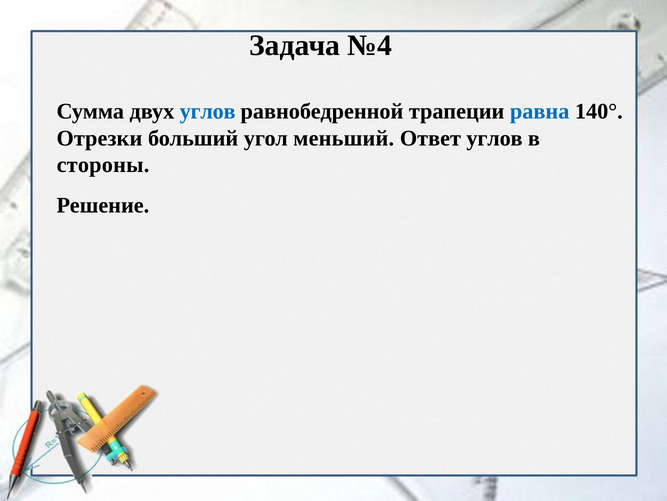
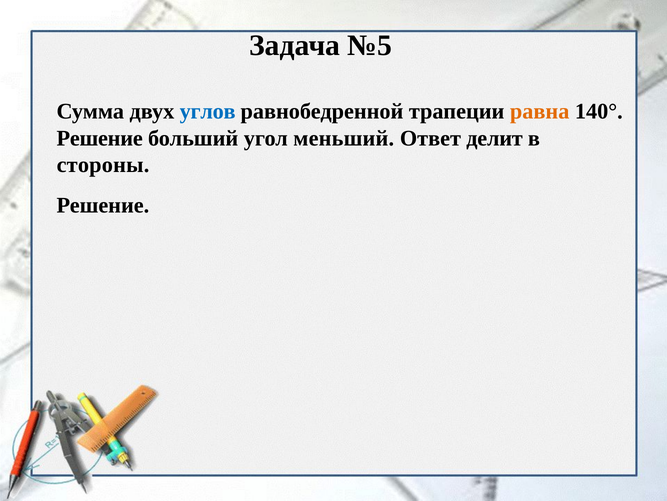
№4: №4 -> №5
равна colour: blue -> orange
Отрезки at (99, 138): Отрезки -> Решение
Ответ углов: углов -> делит
